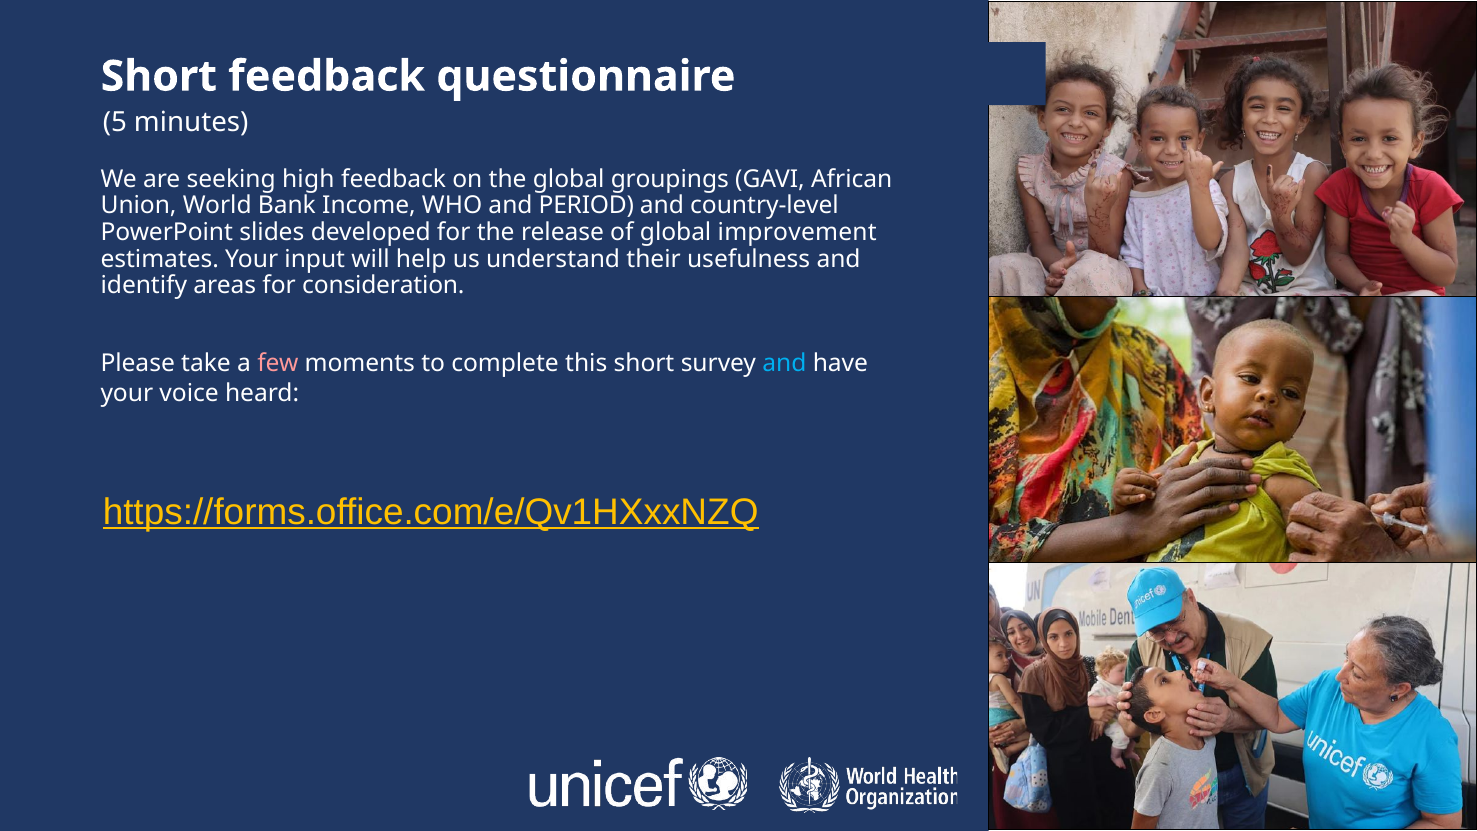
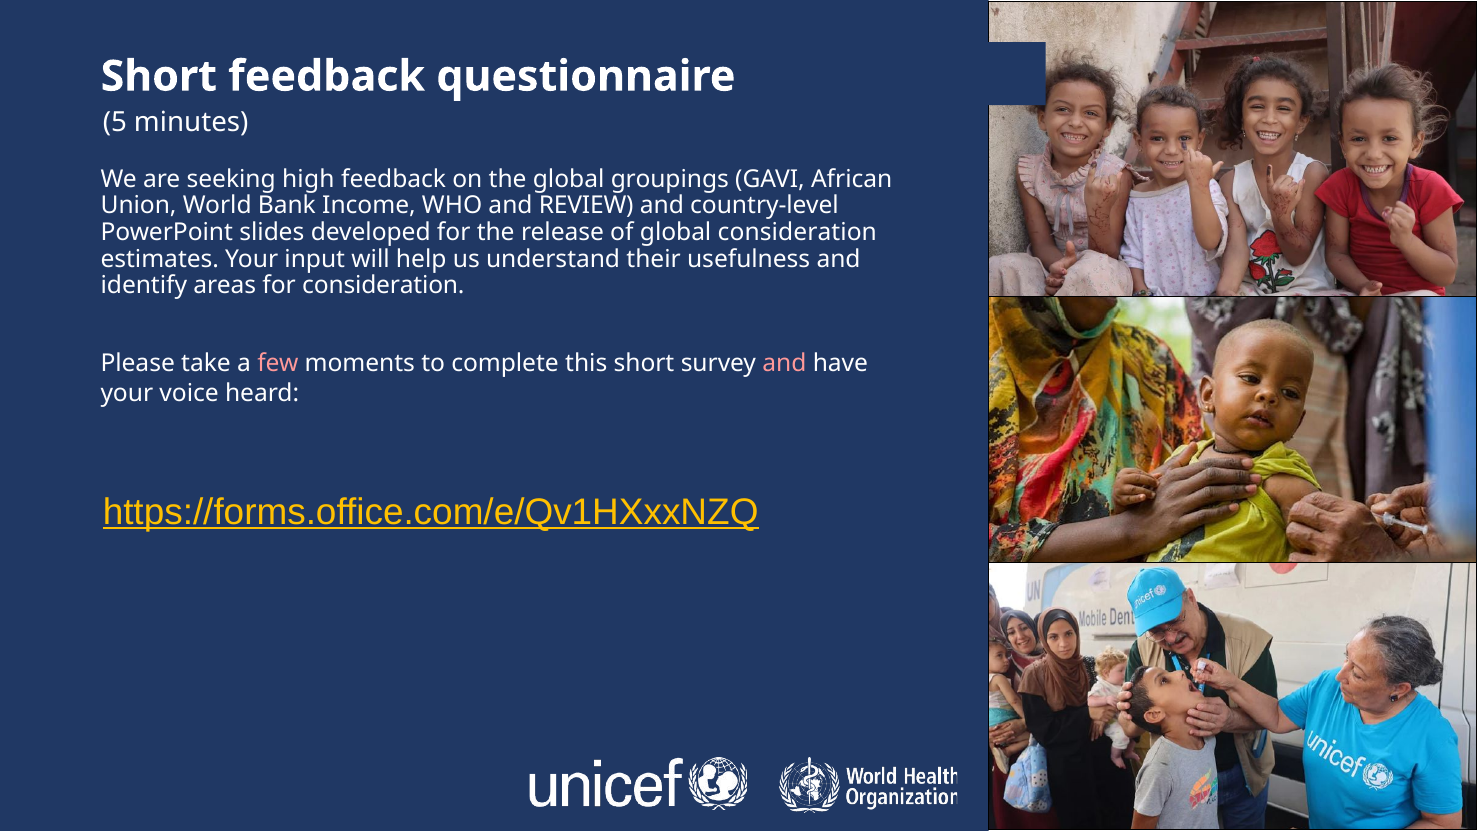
PERIOD: PERIOD -> REVIEW
global improvement: improvement -> consideration
and at (784, 364) colour: light blue -> pink
